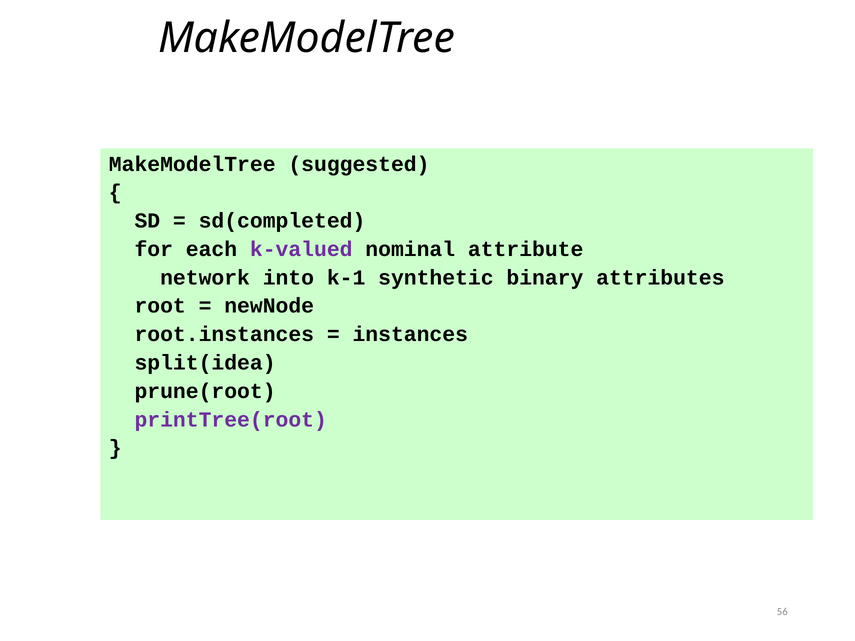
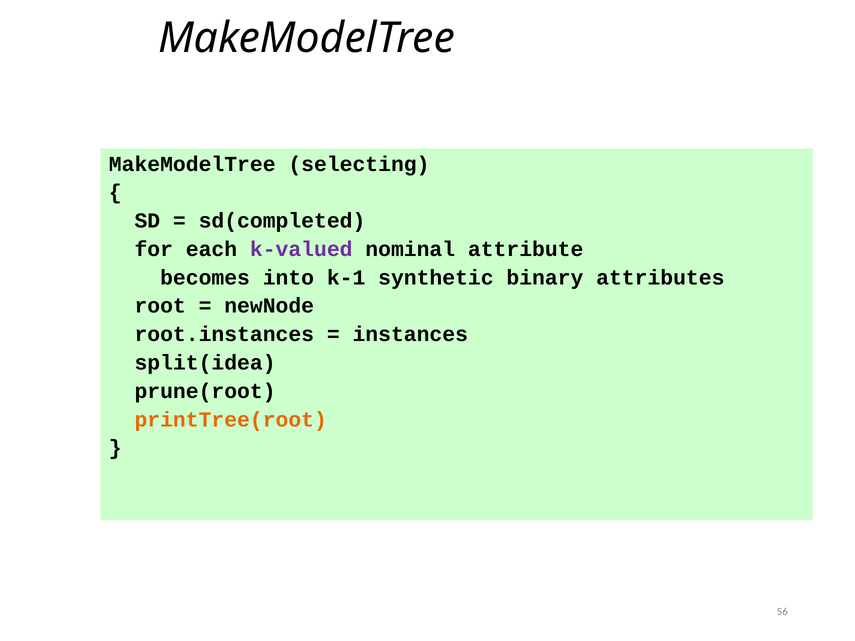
suggested: suggested -> selecting
network: network -> becomes
printTree(root colour: purple -> orange
